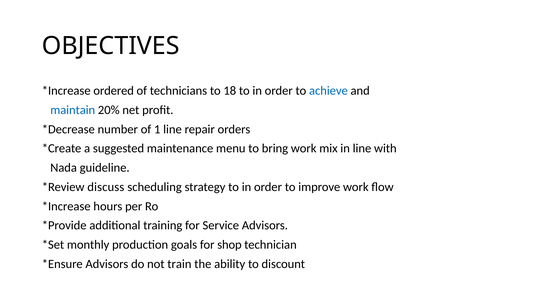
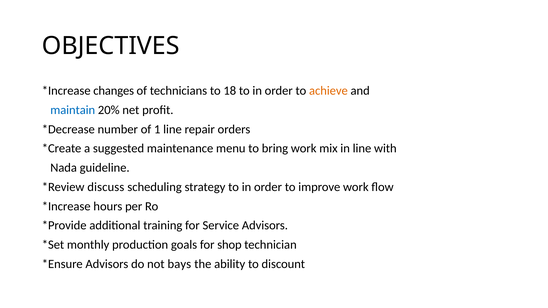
ordered: ordered -> changes
achieve colour: blue -> orange
train: train -> bays
